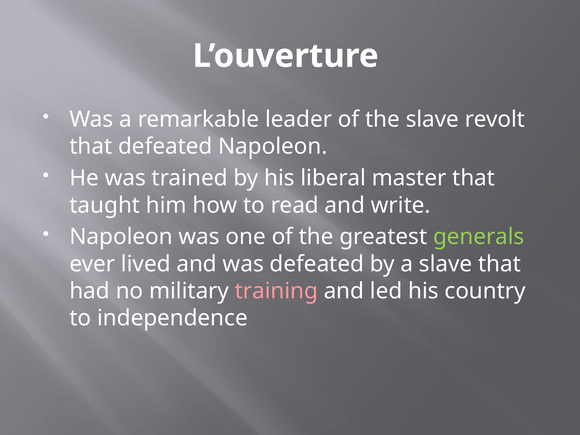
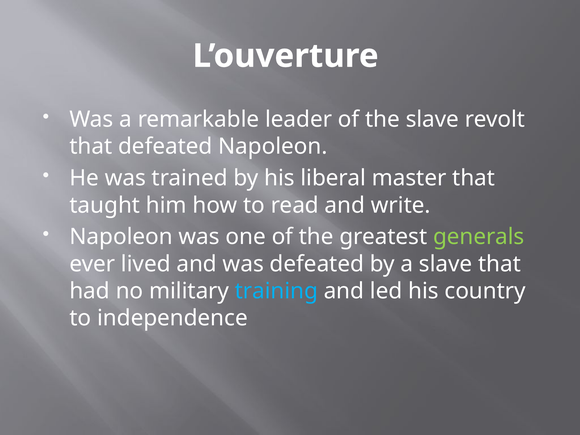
training colour: pink -> light blue
